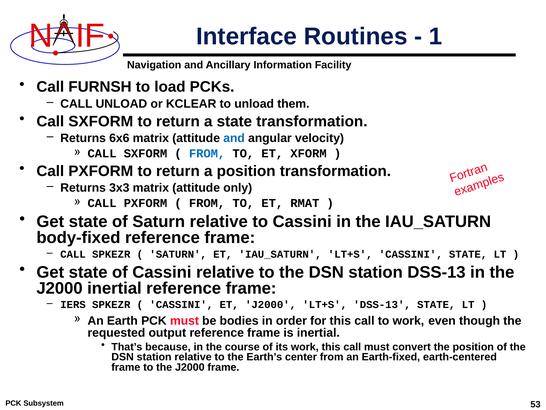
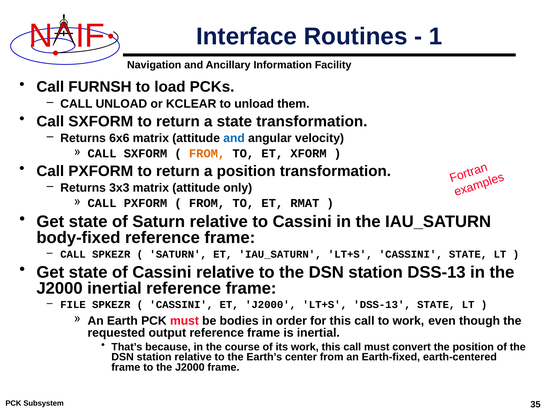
FROM at (207, 153) colour: blue -> orange
IERS: IERS -> FILE
53: 53 -> 35
